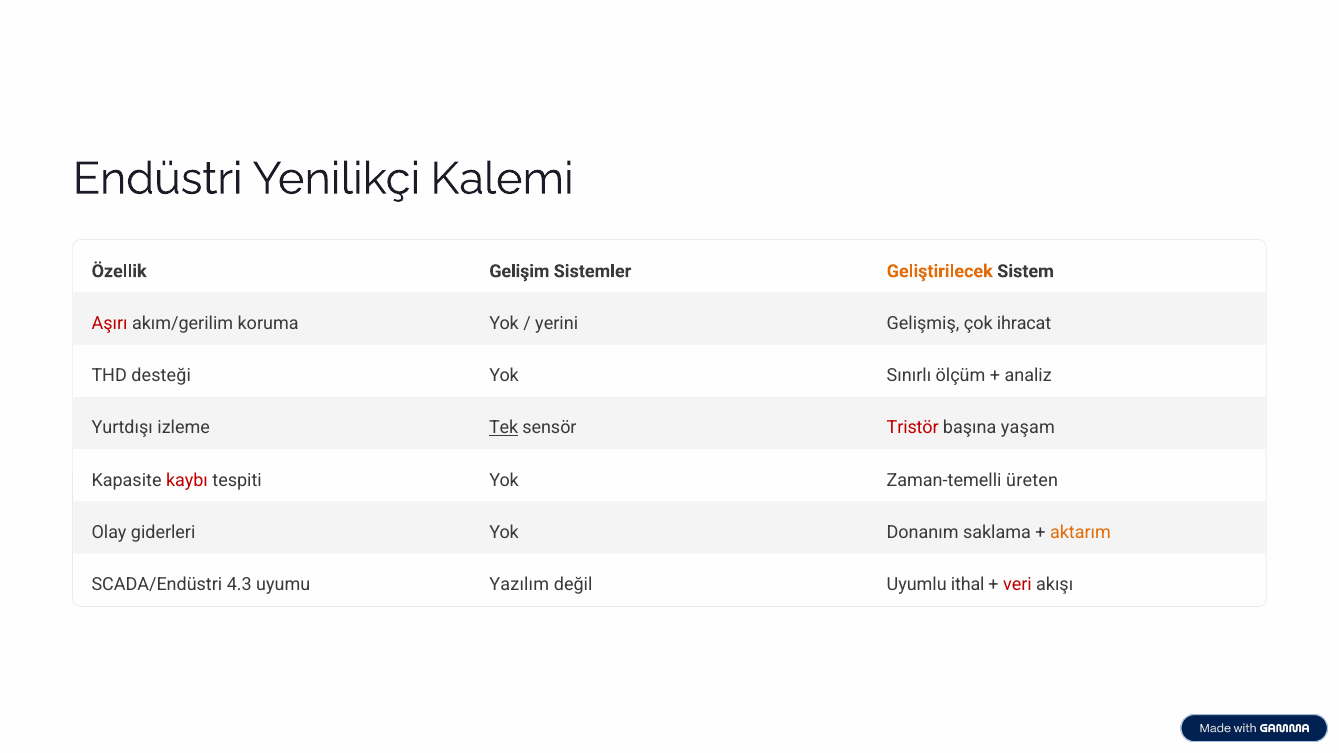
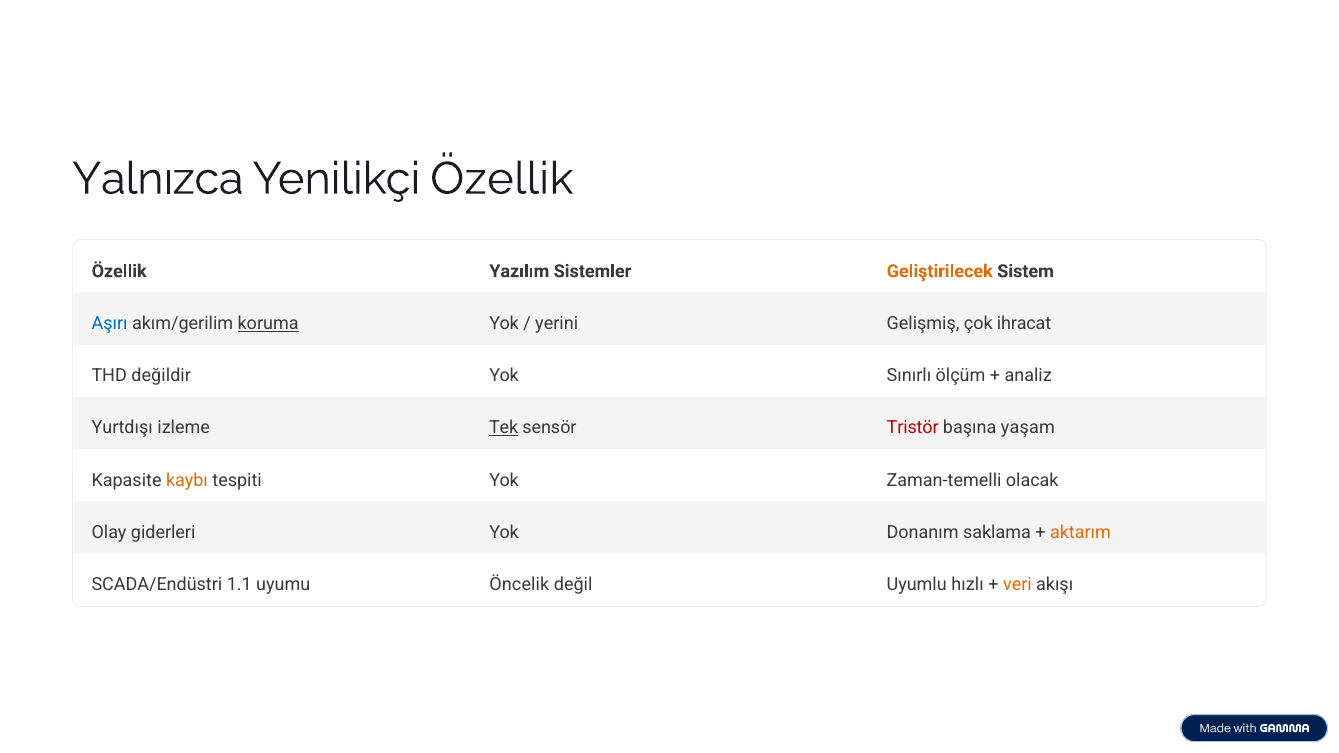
Endüstri: Endüstri -> Yalnızca
Yenilikçi Kalemi: Kalemi -> Özellik
Gelişim: Gelişim -> Yazılım
Aşırı colour: red -> blue
koruma underline: none -> present
desteği: desteği -> değildir
kaybı colour: red -> orange
üreten: üreten -> olacak
4.3: 4.3 -> 1.1
Yazılım: Yazılım -> Öncelik
ithal: ithal -> hızlı
veri colour: red -> orange
